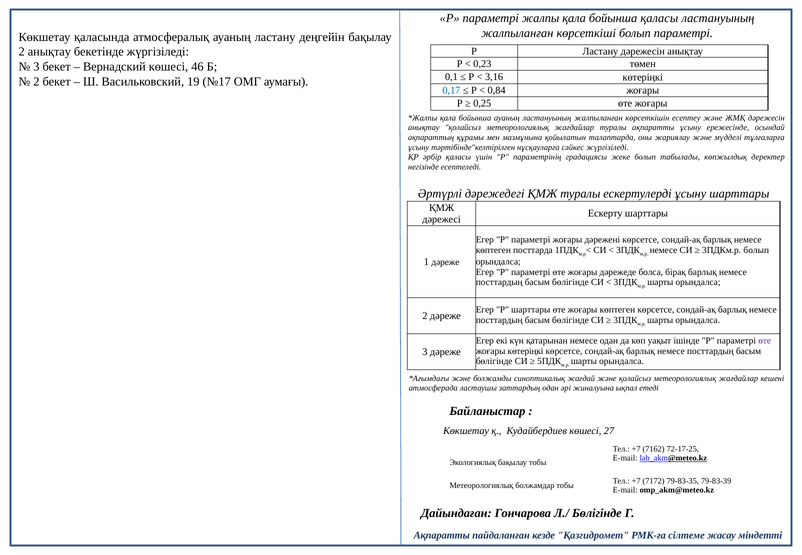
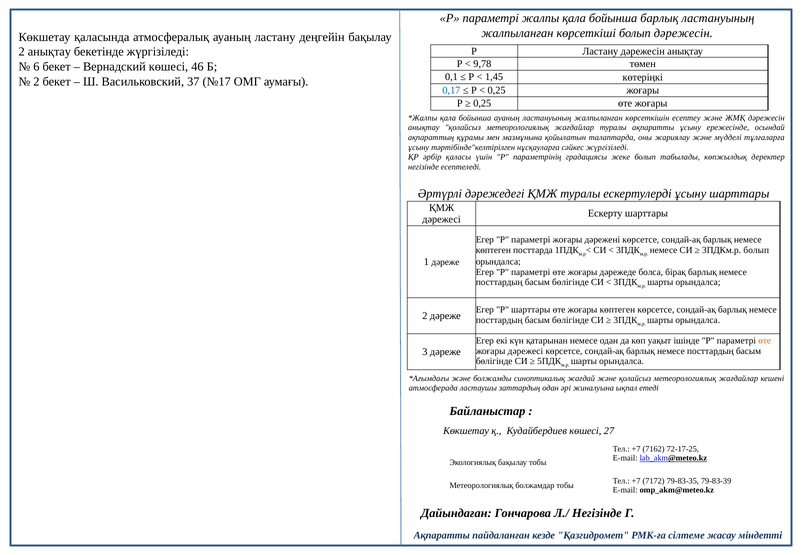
бойынша қаласы: қаласы -> барлық
болып параметрі: параметрі -> дәрежесін
0,23: 0,23 -> 9,78
3 at (36, 67): 3 -> 6
3,16: 3,16 -> 1,45
19: 19 -> 37
0,84 at (497, 90): 0,84 -> 0,25
өте at (765, 341) colour: purple -> orange
жоғары көтеріңкі: көтеріңкі -> дәрежесі
Л./ Бөлігінде: Бөлігінде -> Негізінде
